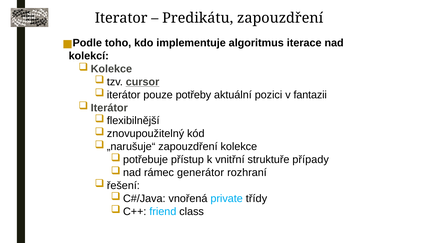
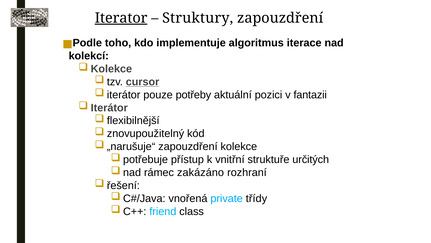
Iterator underline: none -> present
Predikátu: Predikátu -> Struktury
případy: případy -> určitých
generátor: generátor -> zakázáno
